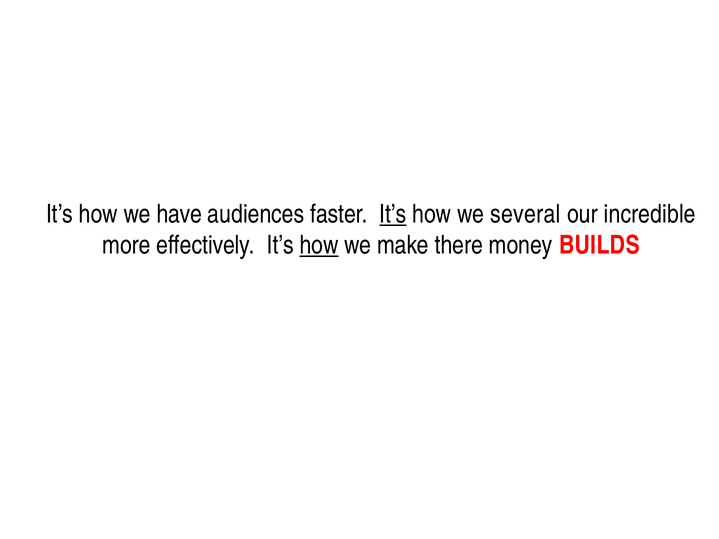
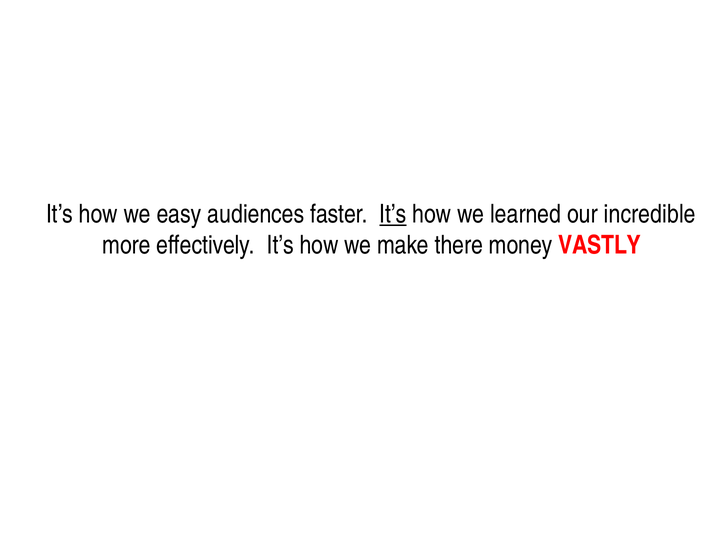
have: have -> easy
several: several -> learned
how at (319, 245) underline: present -> none
BUILDS: BUILDS -> VASTLY
